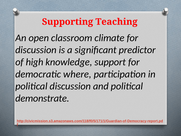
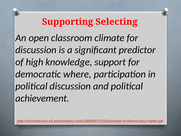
Teaching: Teaching -> Selecting
demonstrate: demonstrate -> achievement
